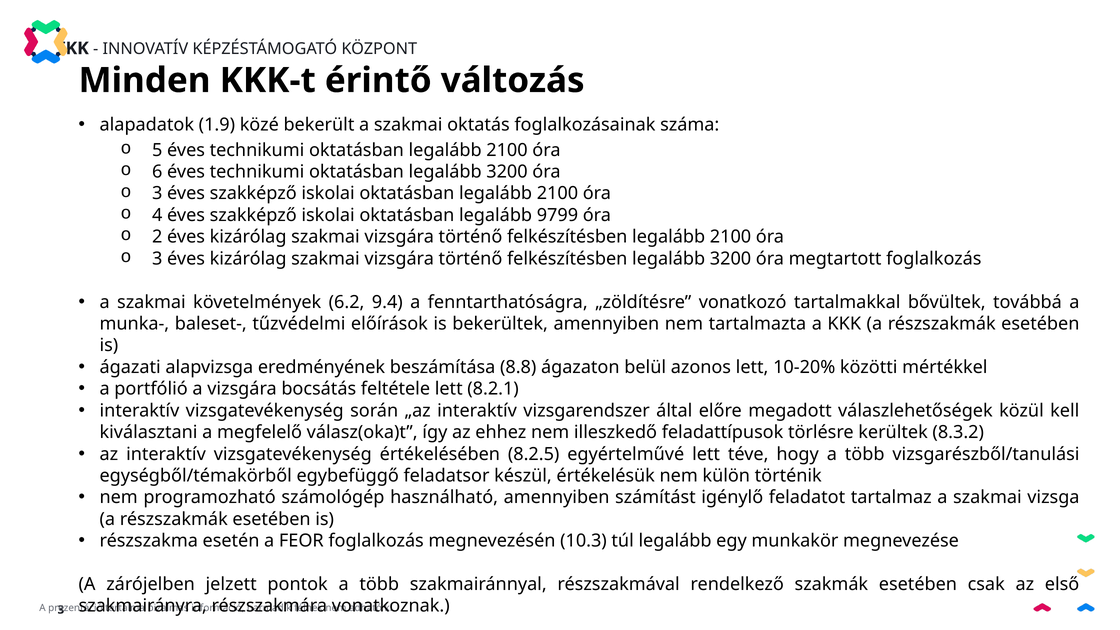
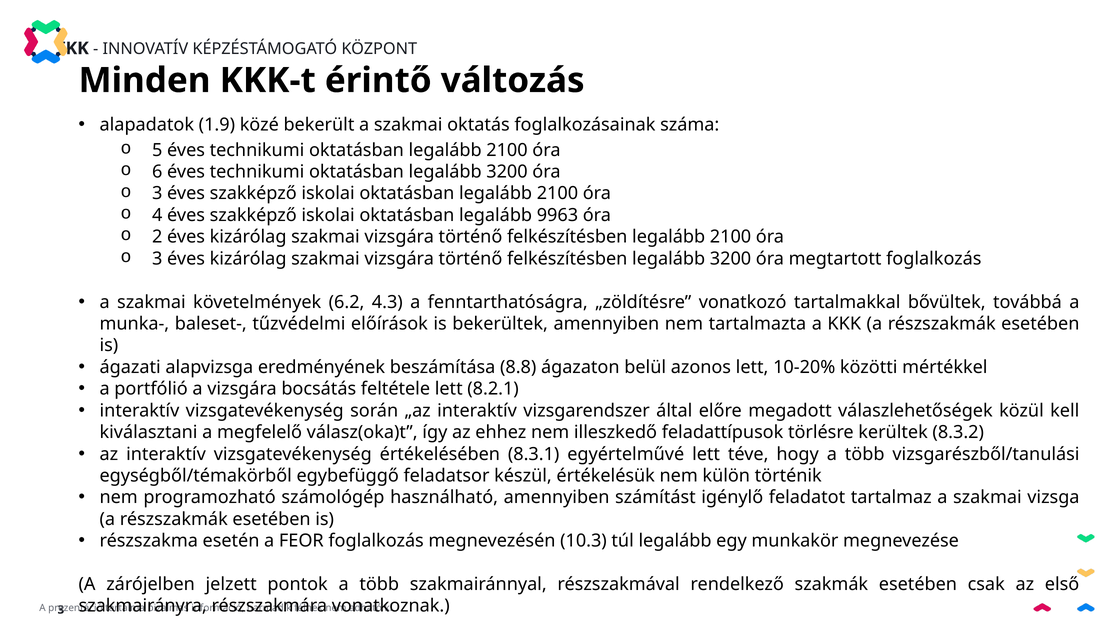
9799: 9799 -> 9963
9.4: 9.4 -> 4.3
8.2.5: 8.2.5 -> 8.3.1
